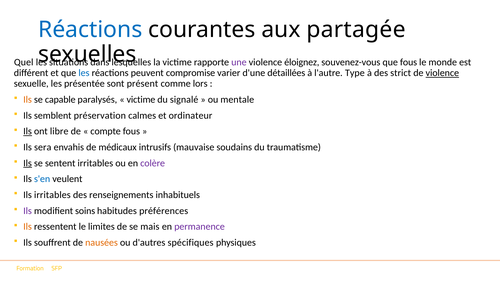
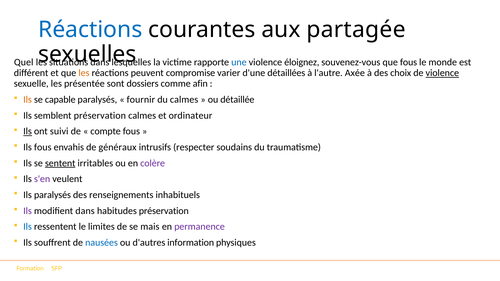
une colour: purple -> blue
les at (84, 73) colour: blue -> orange
Type: Type -> Axée
strict: strict -> choix
présent: présent -> dossiers
lors: lors -> afin
victime at (141, 100): victime -> fournir
du signalé: signalé -> calmes
mentale: mentale -> détaillée
libre: libre -> suivi
Ils sera: sera -> fous
médicaux: médicaux -> généraux
mauvaise: mauvaise -> respecter
Ils at (28, 163) underline: present -> none
sentent underline: none -> present
s'en colour: blue -> purple
Ils irritables: irritables -> paralysés
modifient soins: soins -> dans
habitudes préférences: préférences -> préservation
Ils at (28, 227) colour: orange -> blue
nausées colour: orange -> blue
spécifiques: spécifiques -> information
